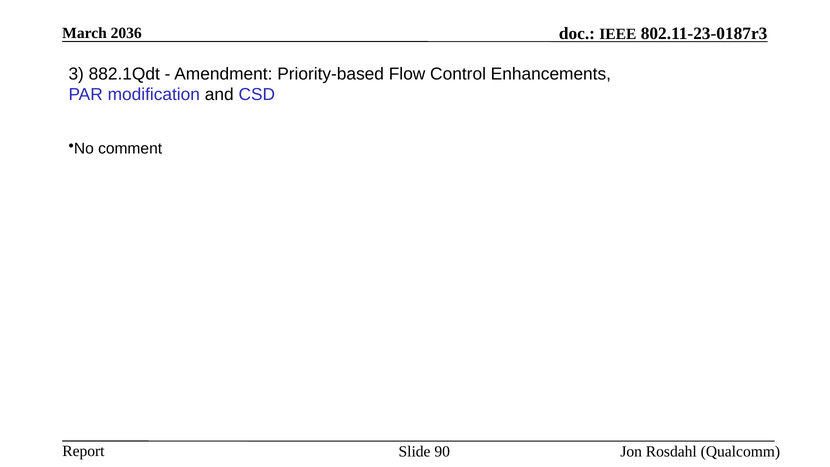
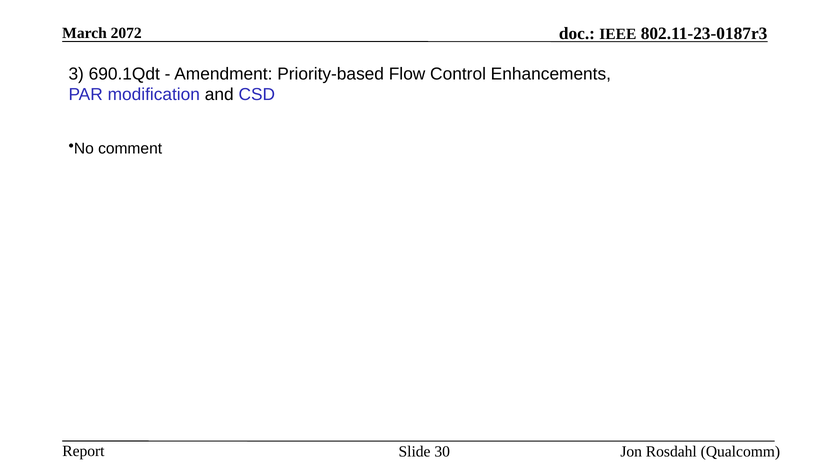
2036: 2036 -> 2072
882.1Qdt: 882.1Qdt -> 690.1Qdt
90: 90 -> 30
